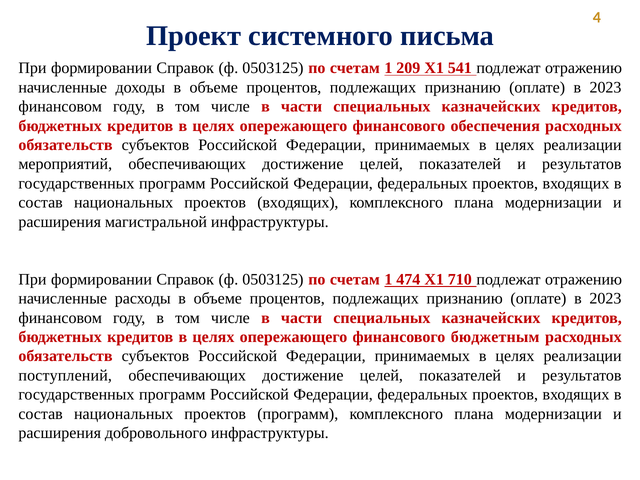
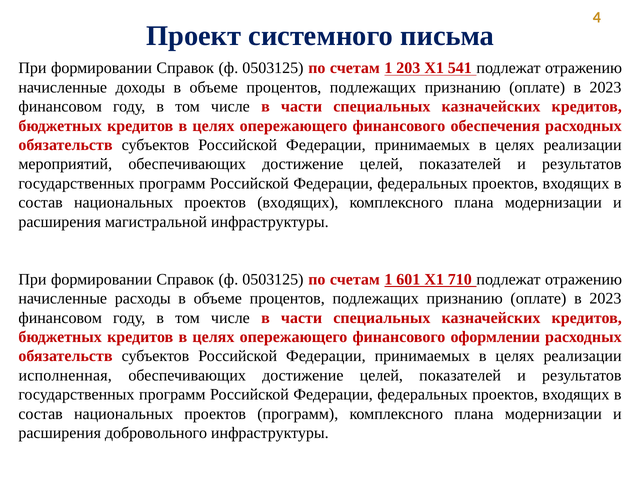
209: 209 -> 203
474: 474 -> 601
бюджетным: бюджетным -> оформлении
поступлений: поступлений -> исполненная
